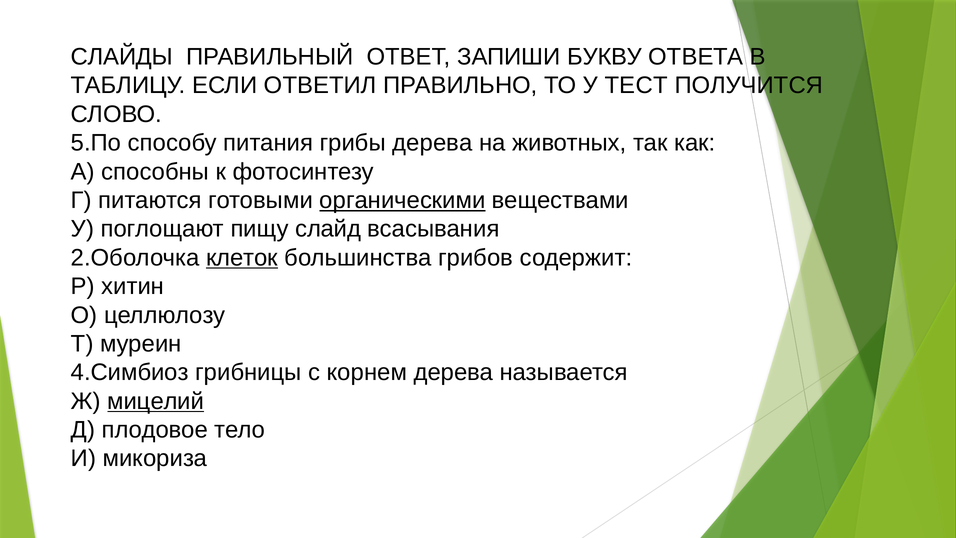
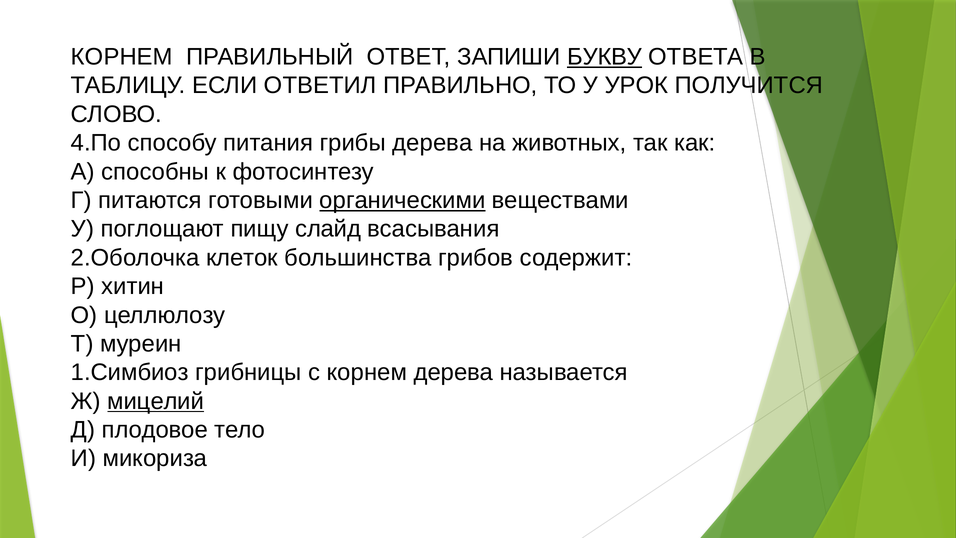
СЛАЙДЫ at (122, 57): СЛАЙДЫ -> КОРНЕМ
БУКВУ underline: none -> present
ТЕСТ: ТЕСТ -> УРОК
5.По: 5.По -> 4.По
клеток underline: present -> none
4.Симбиоз: 4.Симбиоз -> 1.Симбиоз
